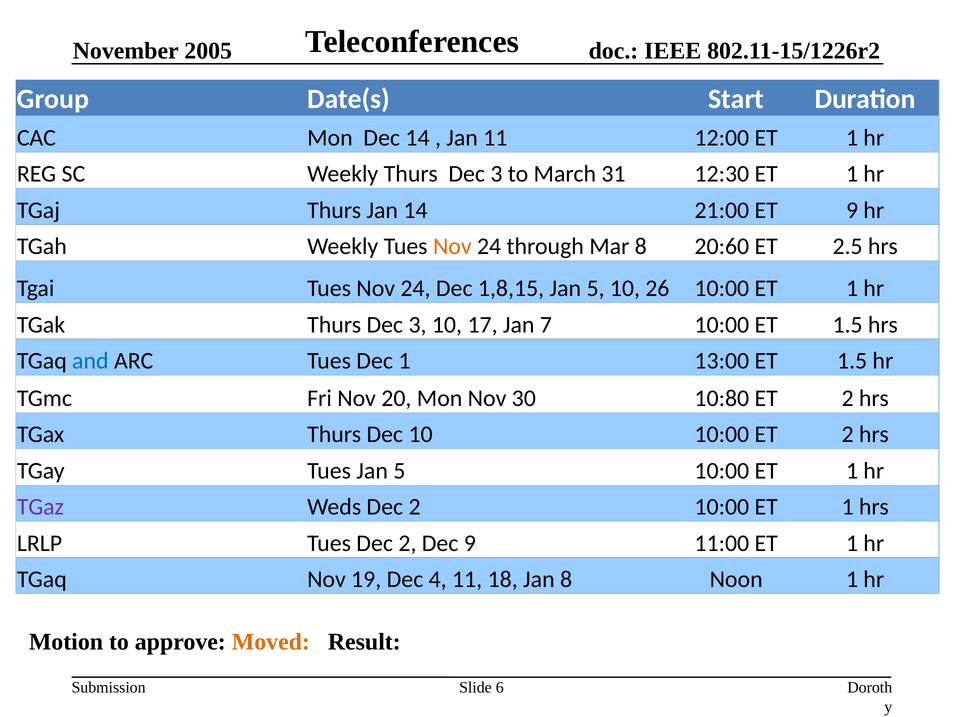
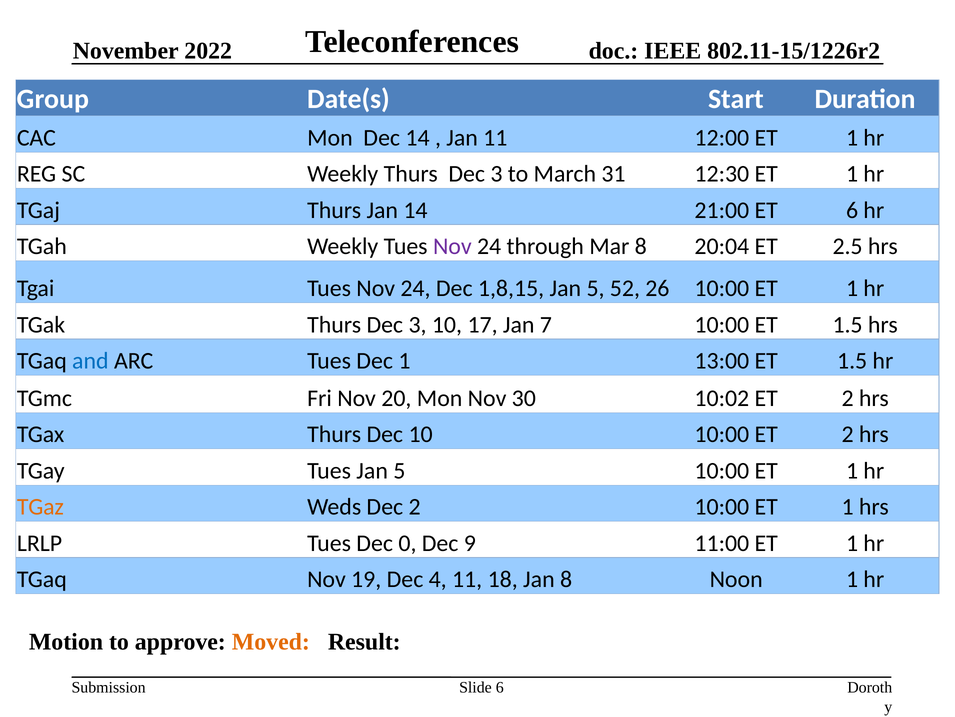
2005: 2005 -> 2022
ET 9: 9 -> 6
Nov at (452, 246) colour: orange -> purple
20:60: 20:60 -> 20:04
5 10: 10 -> 52
10:80: 10:80 -> 10:02
TGaz colour: purple -> orange
Tues Dec 2: 2 -> 0
